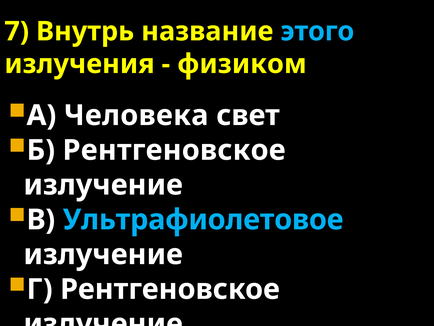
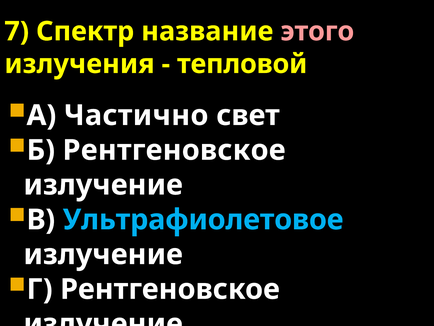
Внутрь: Внутрь -> Спектр
этого colour: light blue -> pink
физиком: физиком -> тепловой
Человека: Человека -> Частично
